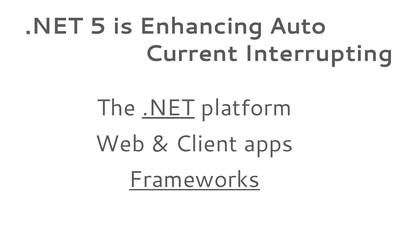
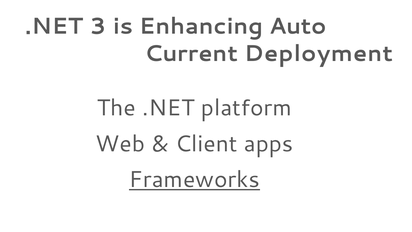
5: 5 -> 3
Interrupting: Interrupting -> Deployment
.NET at (168, 108) underline: present -> none
